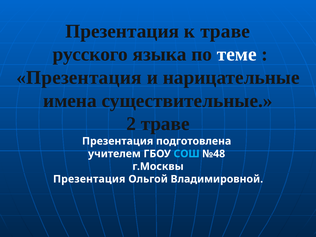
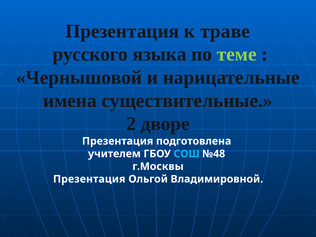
теме colour: white -> light green
Презентация at (79, 78): Презентация -> Чернышовой
2 траве: траве -> дворе
